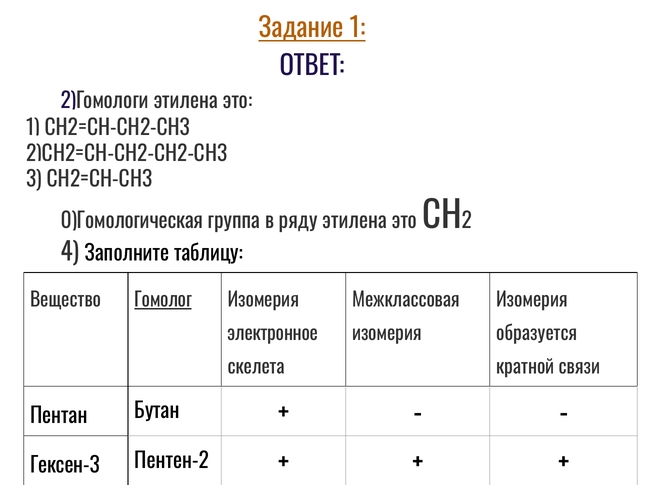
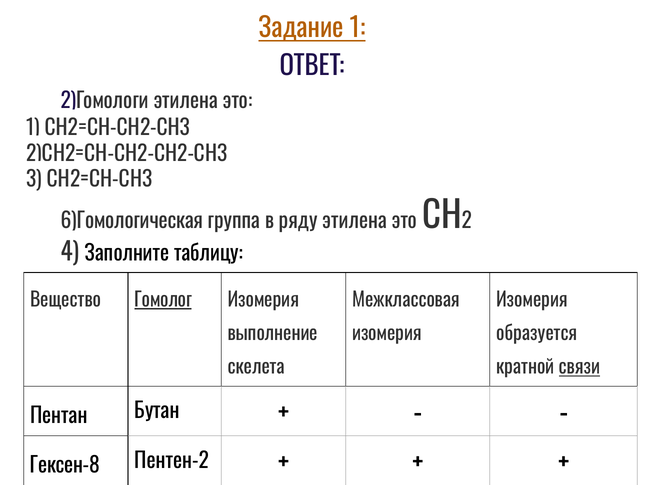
0)Гомологическая: 0)Гомологическая -> 6)Гомологическая
электронное: электронное -> выполнение
связи underline: none -> present
Гексен-3: Гексен-3 -> Гексен-8
